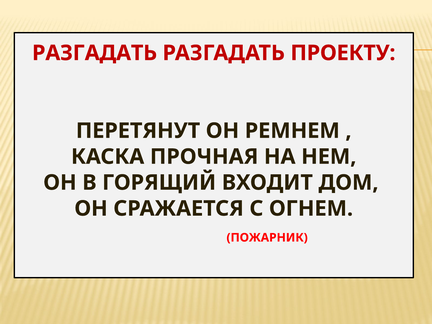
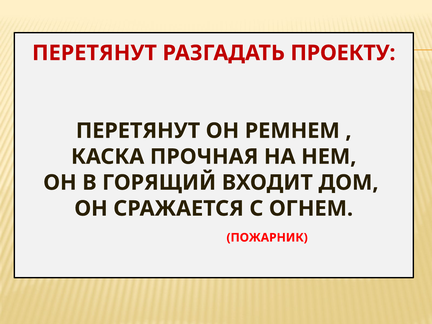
РАЗГАДАТЬ at (95, 53): РАЗГАДАТЬ -> ПЕРЕТЯНУТ
